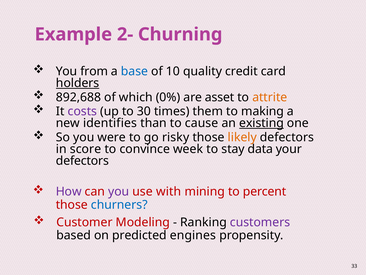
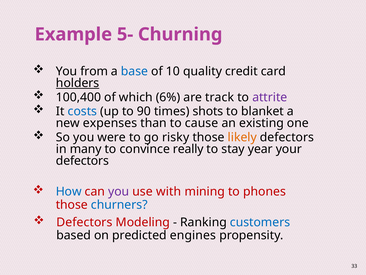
2-: 2- -> 5-
892,688: 892,688 -> 100,400
0%: 0% -> 6%
asset: asset -> track
attrite colour: orange -> purple
costs colour: purple -> blue
30: 30 -> 90
them: them -> shots
making: making -> blanket
identifies: identifies -> expenses
existing underline: present -> none
score: score -> many
week: week -> really
data: data -> year
How colour: purple -> blue
percent: percent -> phones
Customer at (84, 222): Customer -> Defectors
customers colour: purple -> blue
